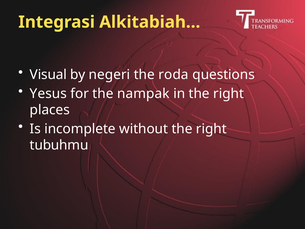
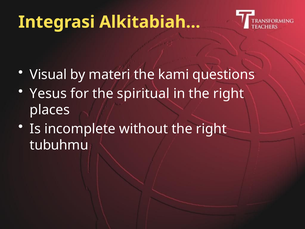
negeri: negeri -> materi
roda: roda -> kami
nampak: nampak -> spiritual
